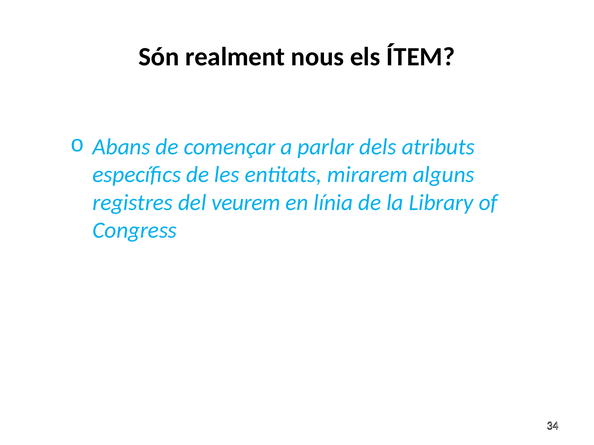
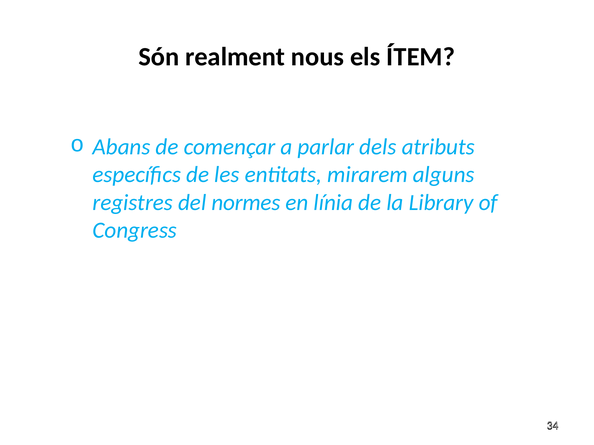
veurem: veurem -> normes
